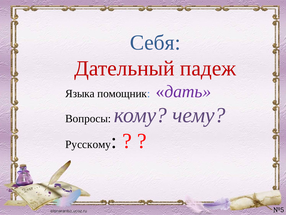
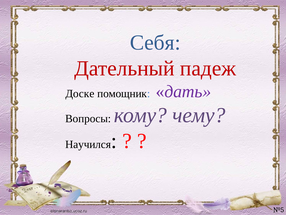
Языка: Языка -> Доске
Русскому: Русскому -> Научился
